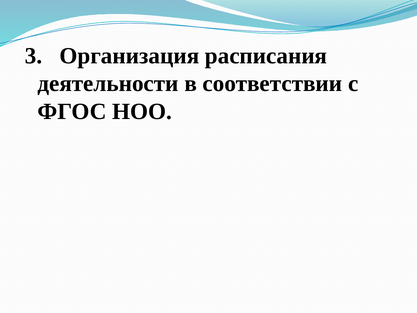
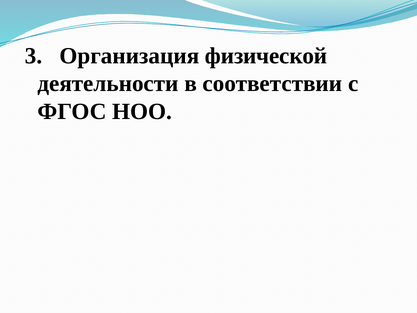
расписания: расписания -> физической
